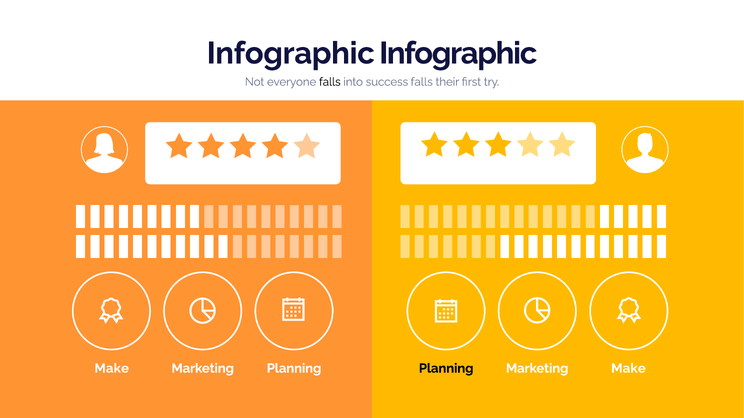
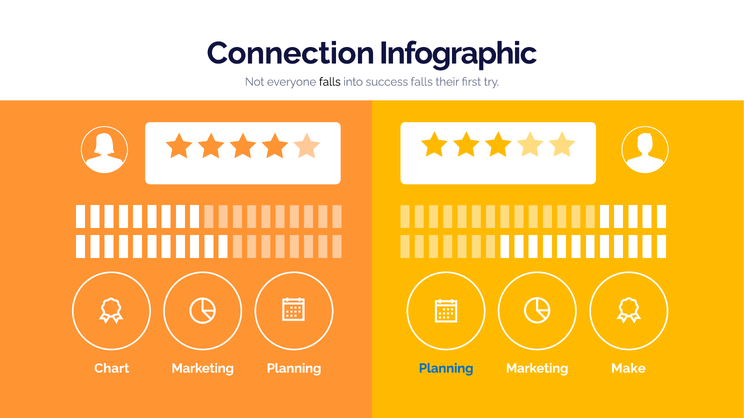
Infographic at (291, 53): Infographic -> Connection
Make at (112, 369): Make -> Chart
Planning at (446, 369) colour: black -> blue
